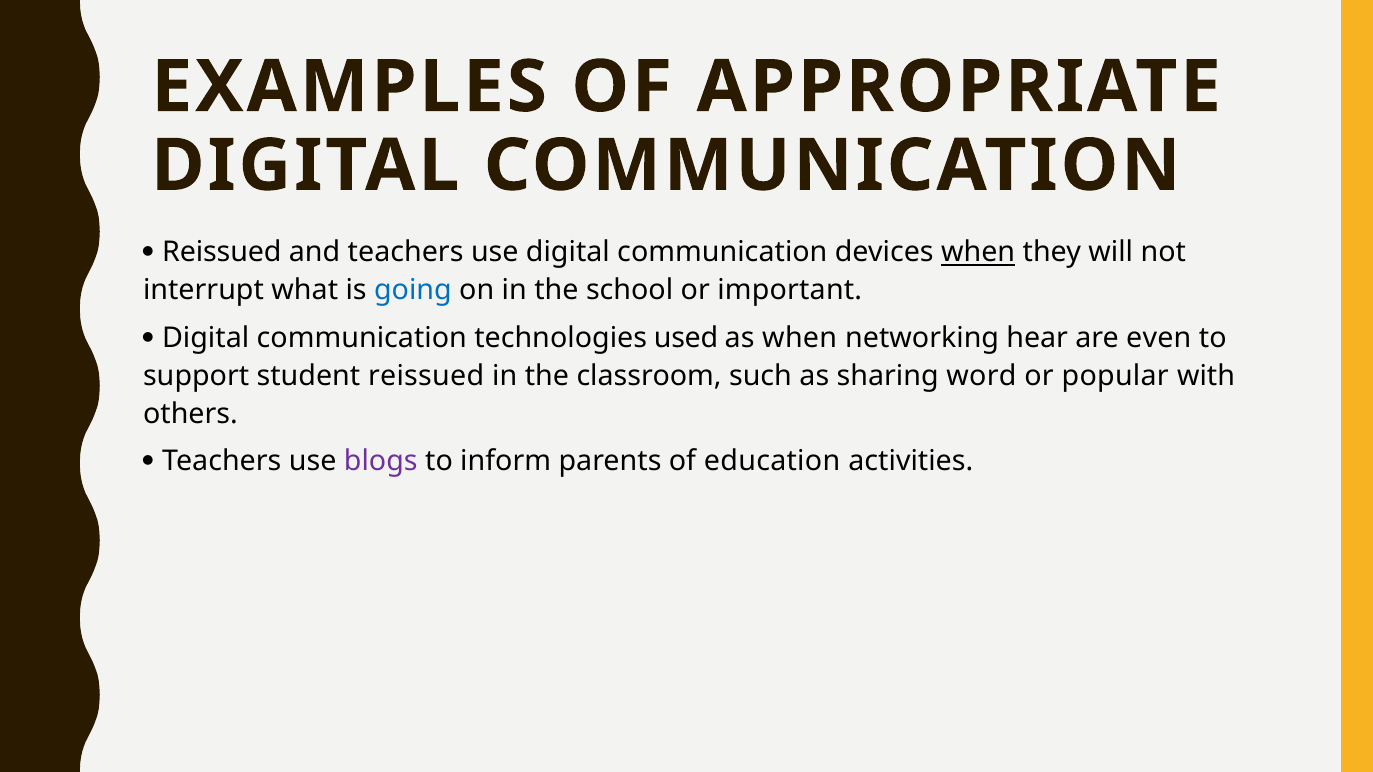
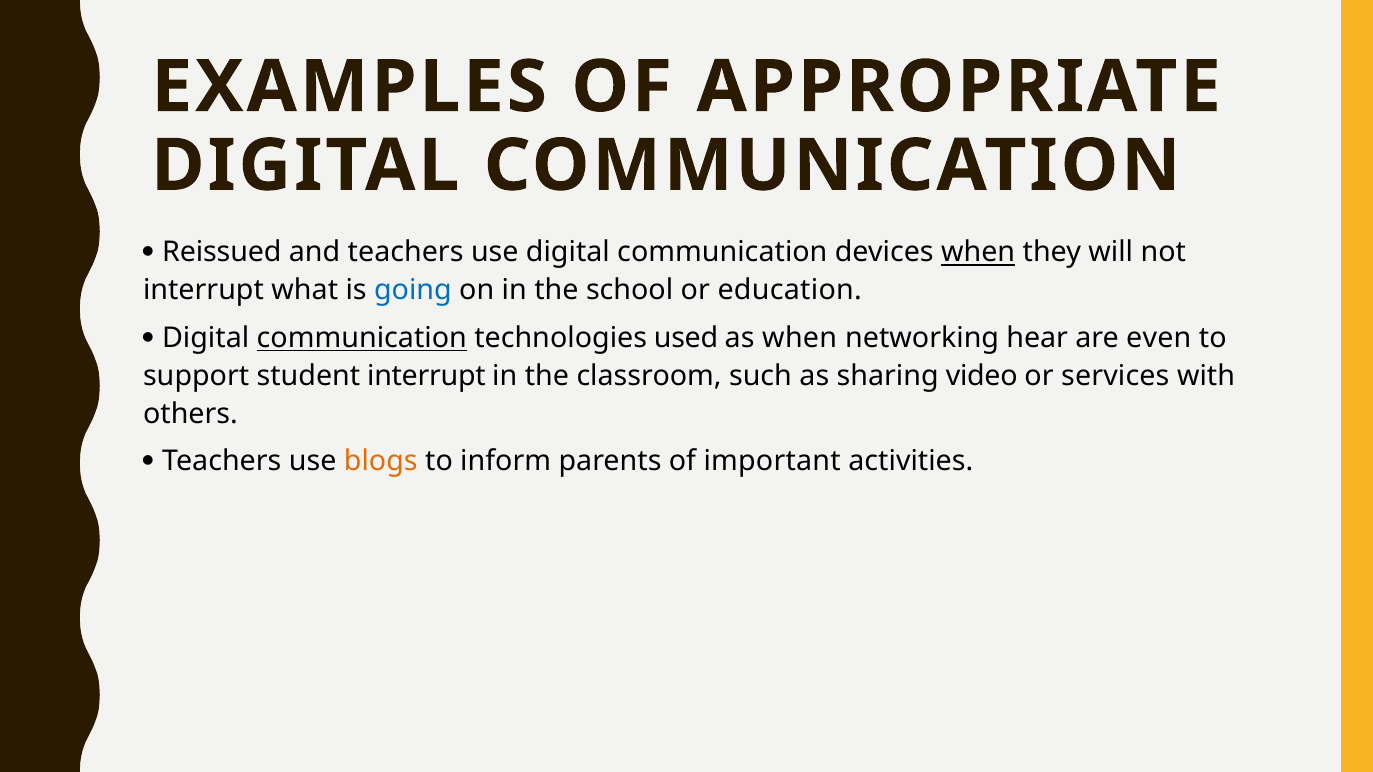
important: important -> education
communication at (362, 338) underline: none -> present
student reissued: reissued -> interrupt
word: word -> video
popular: popular -> services
blogs colour: purple -> orange
education: education -> important
